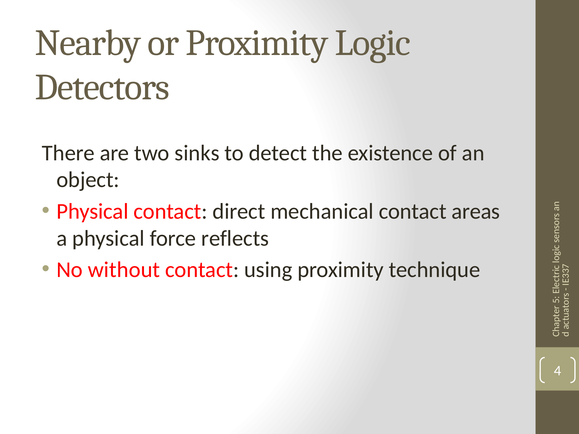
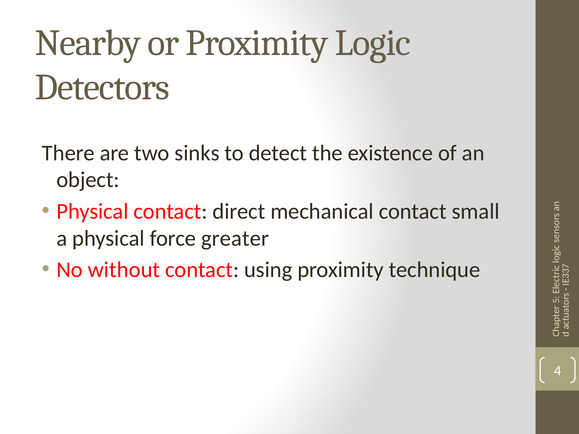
areas: areas -> small
reflects: reflects -> greater
